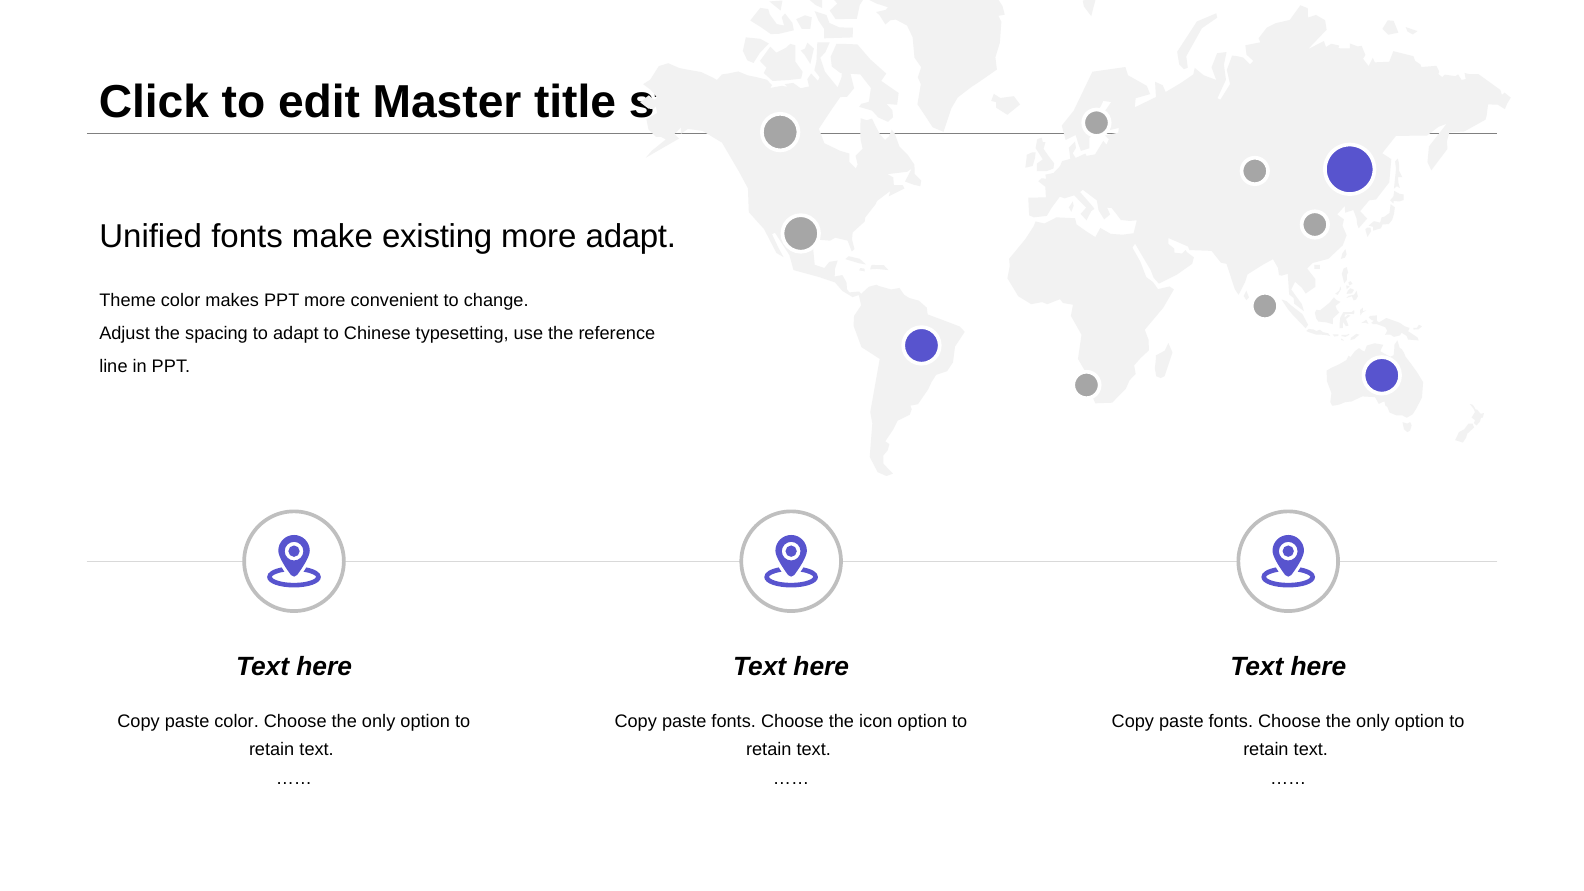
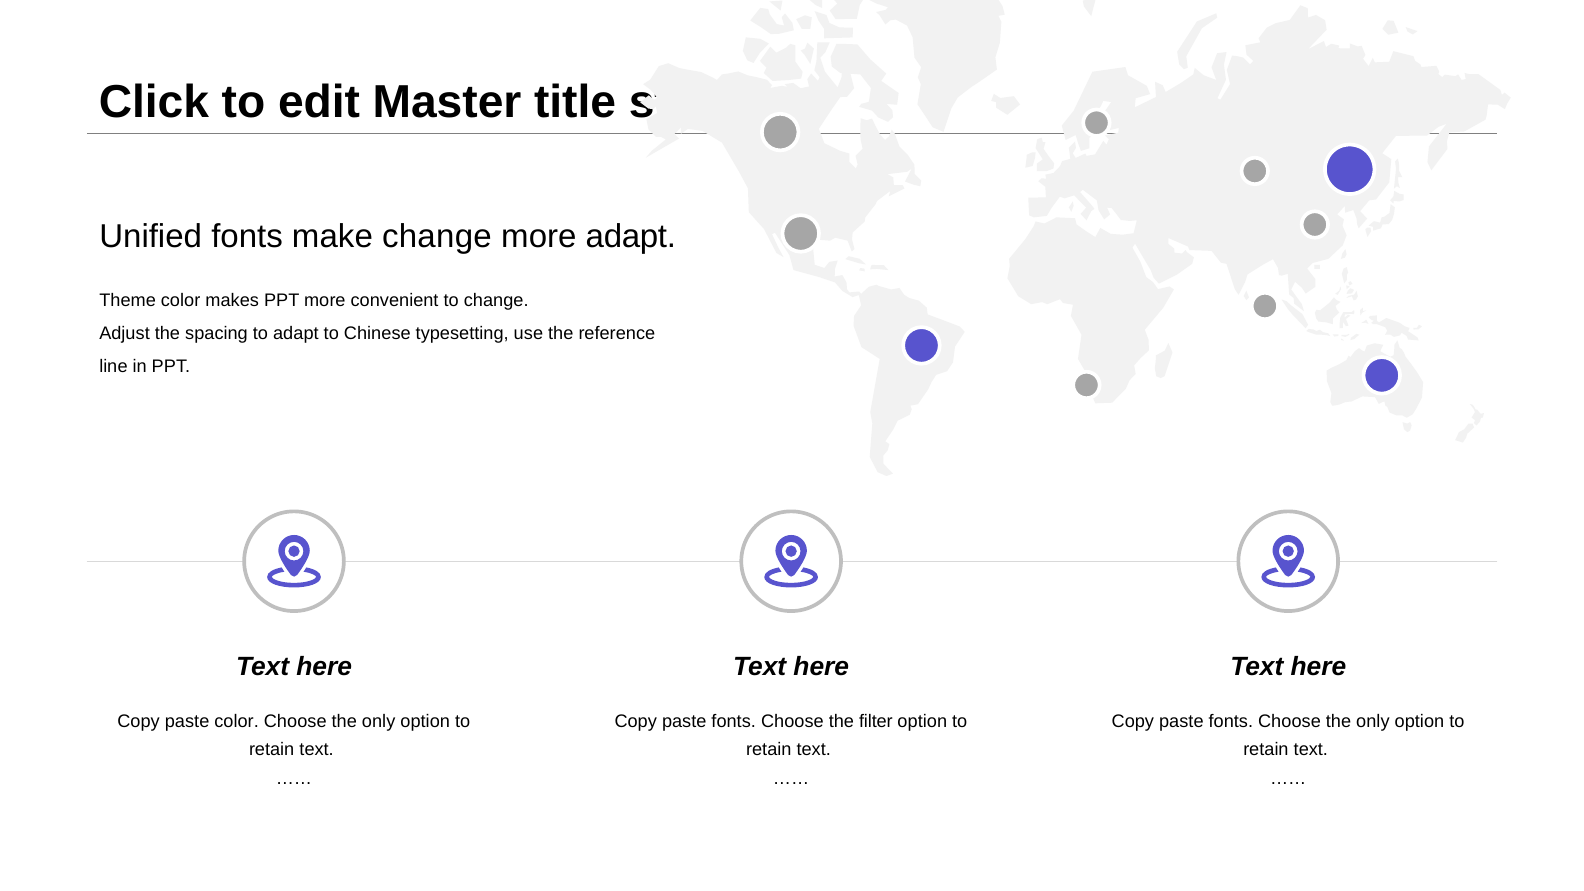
make existing: existing -> change
icon: icon -> filter
